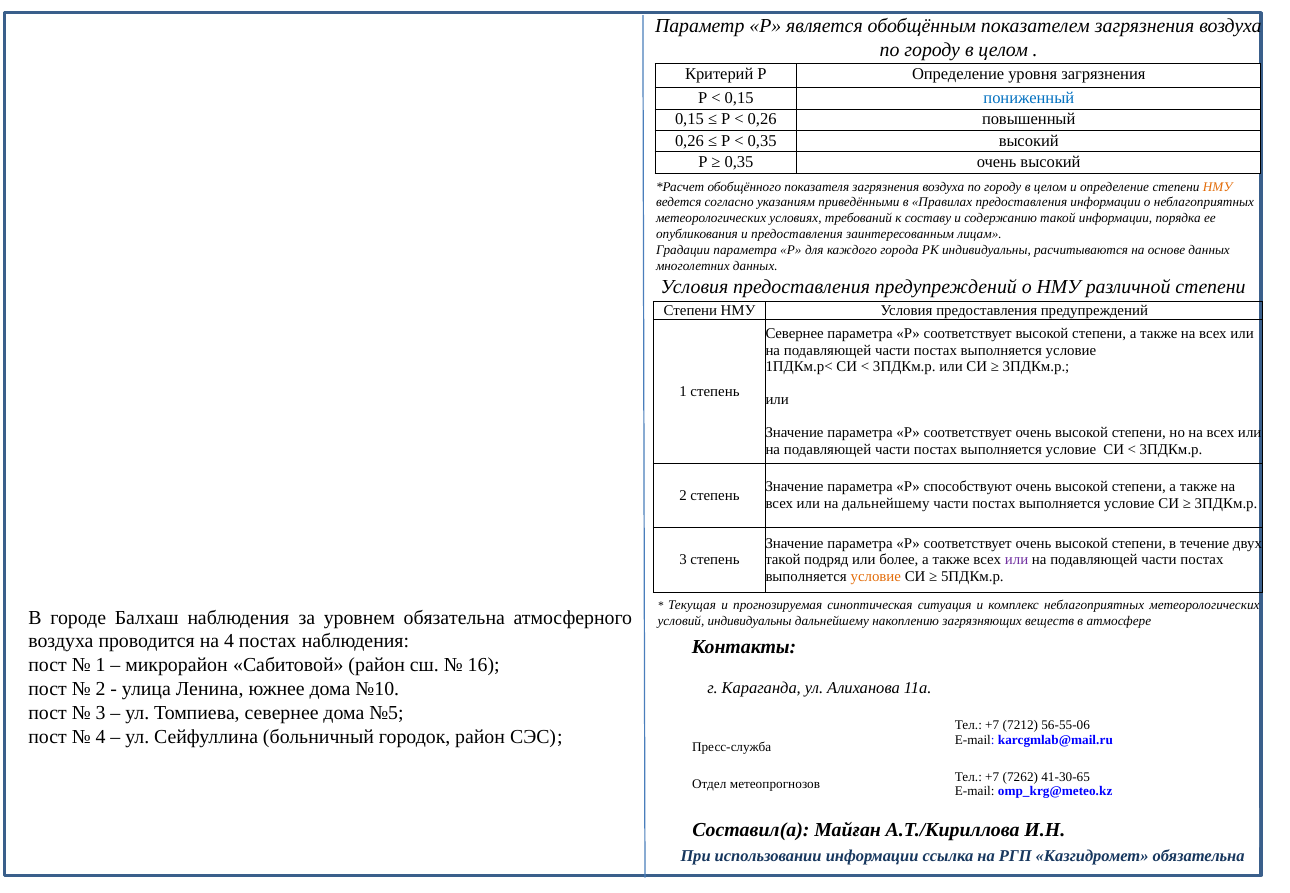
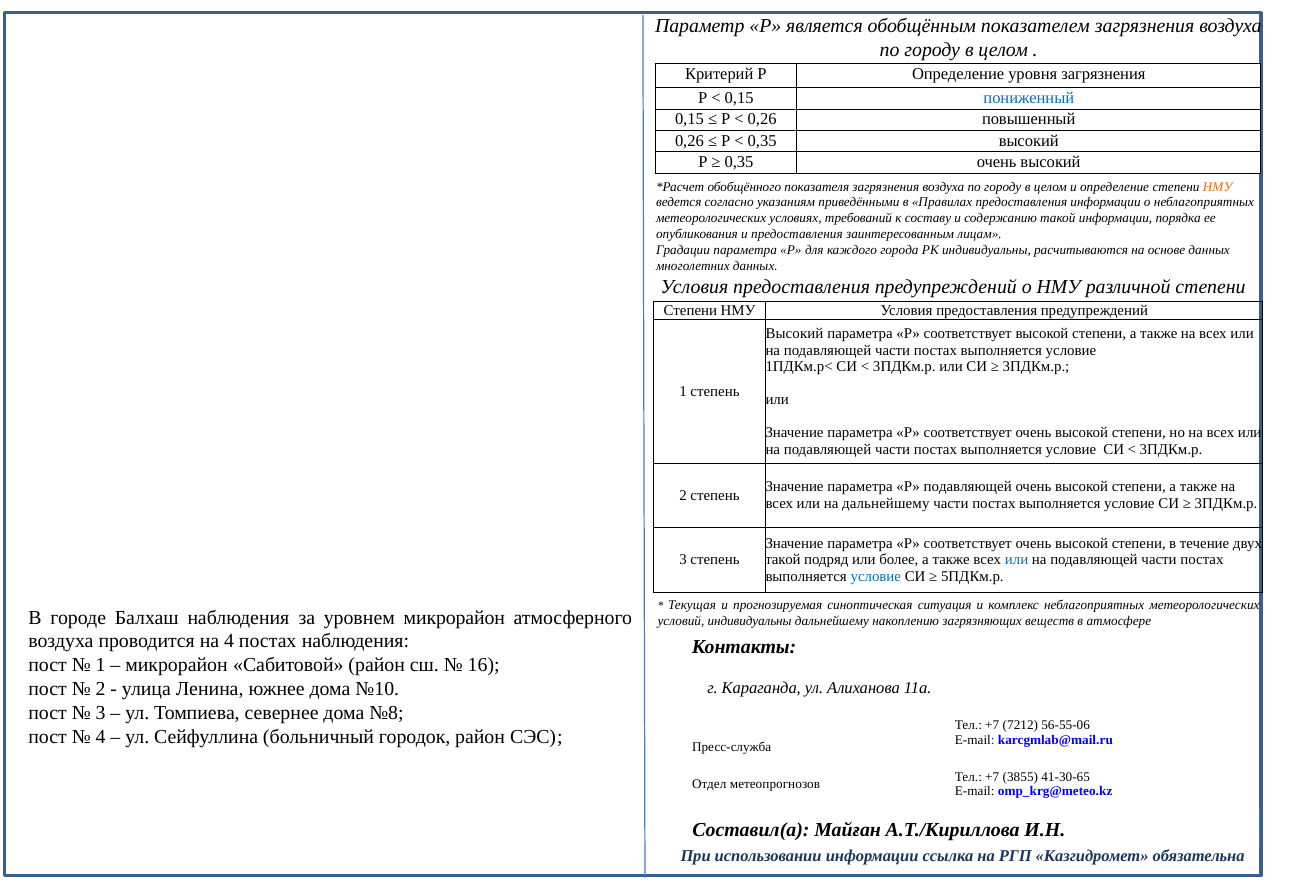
Севернее at (795, 334): Севернее -> Высокий
Р способствуют: способствуют -> подавляющей
или at (1017, 560) colour: purple -> blue
условие at (876, 576) colour: orange -> blue
уровнем обязательна: обязательна -> микрорайон
№5: №5 -> №8
7262: 7262 -> 3855
